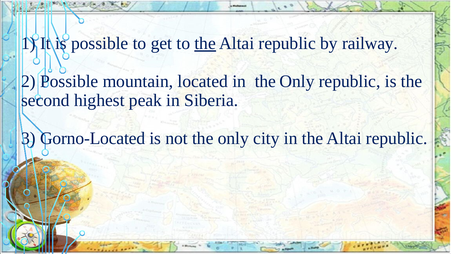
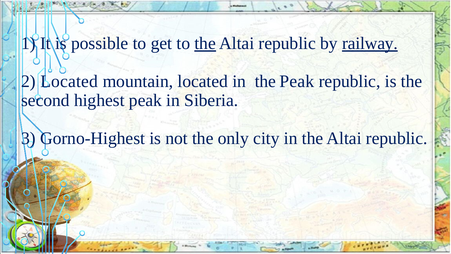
railway underline: none -> present
2 Possible: Possible -> Located
in the Only: Only -> Peak
Gorno-Located: Gorno-Located -> Gorno-Highest
